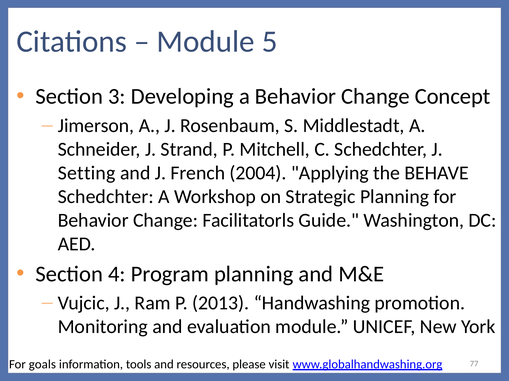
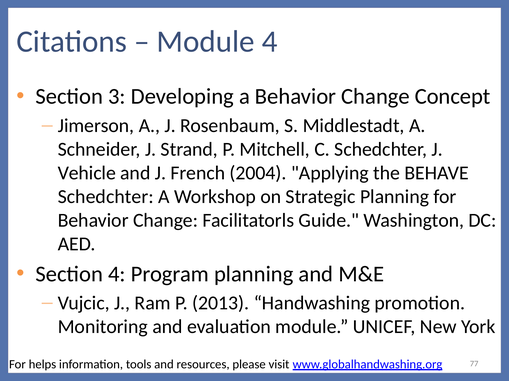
Module 5: 5 -> 4
Setting: Setting -> Vehicle
goals: goals -> helps
